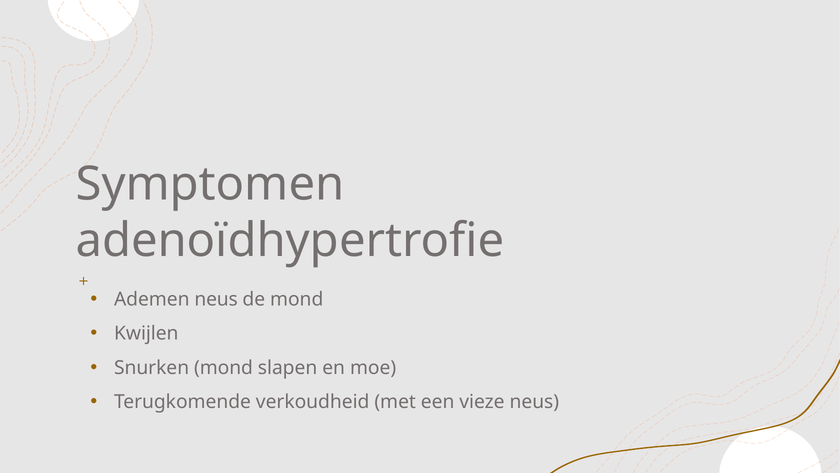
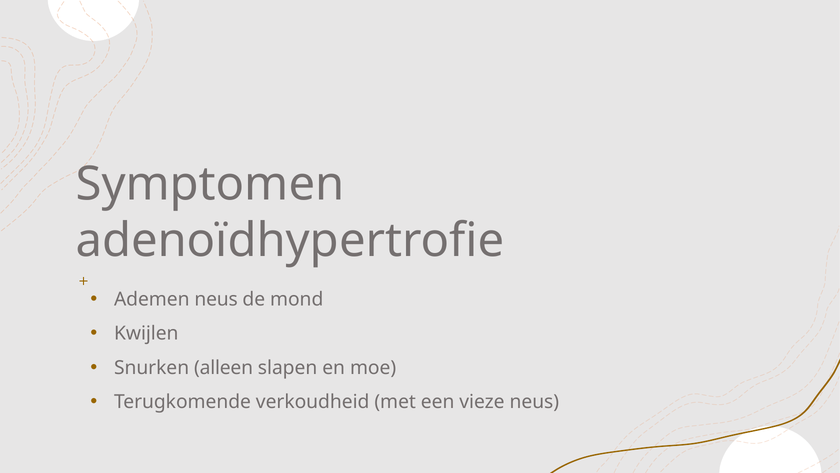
Snurken mond: mond -> alleen
